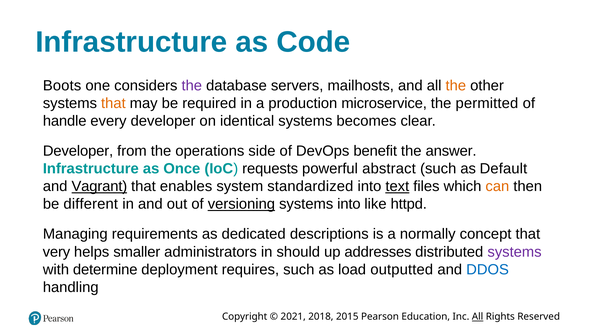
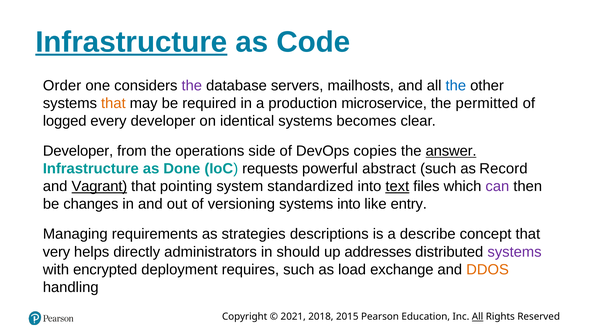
Infrastructure at (131, 42) underline: none -> present
Boots: Boots -> Order
the at (456, 86) colour: orange -> blue
handle: handle -> logged
benefit: benefit -> copies
answer underline: none -> present
Once: Once -> Done
Default: Default -> Record
enables: enables -> pointing
can colour: orange -> purple
different: different -> changes
versioning underline: present -> none
httpd: httpd -> entry
dedicated: dedicated -> strategies
normally: normally -> describe
smaller: smaller -> directly
determine: determine -> encrypted
outputted: outputted -> exchange
DDOS colour: blue -> orange
